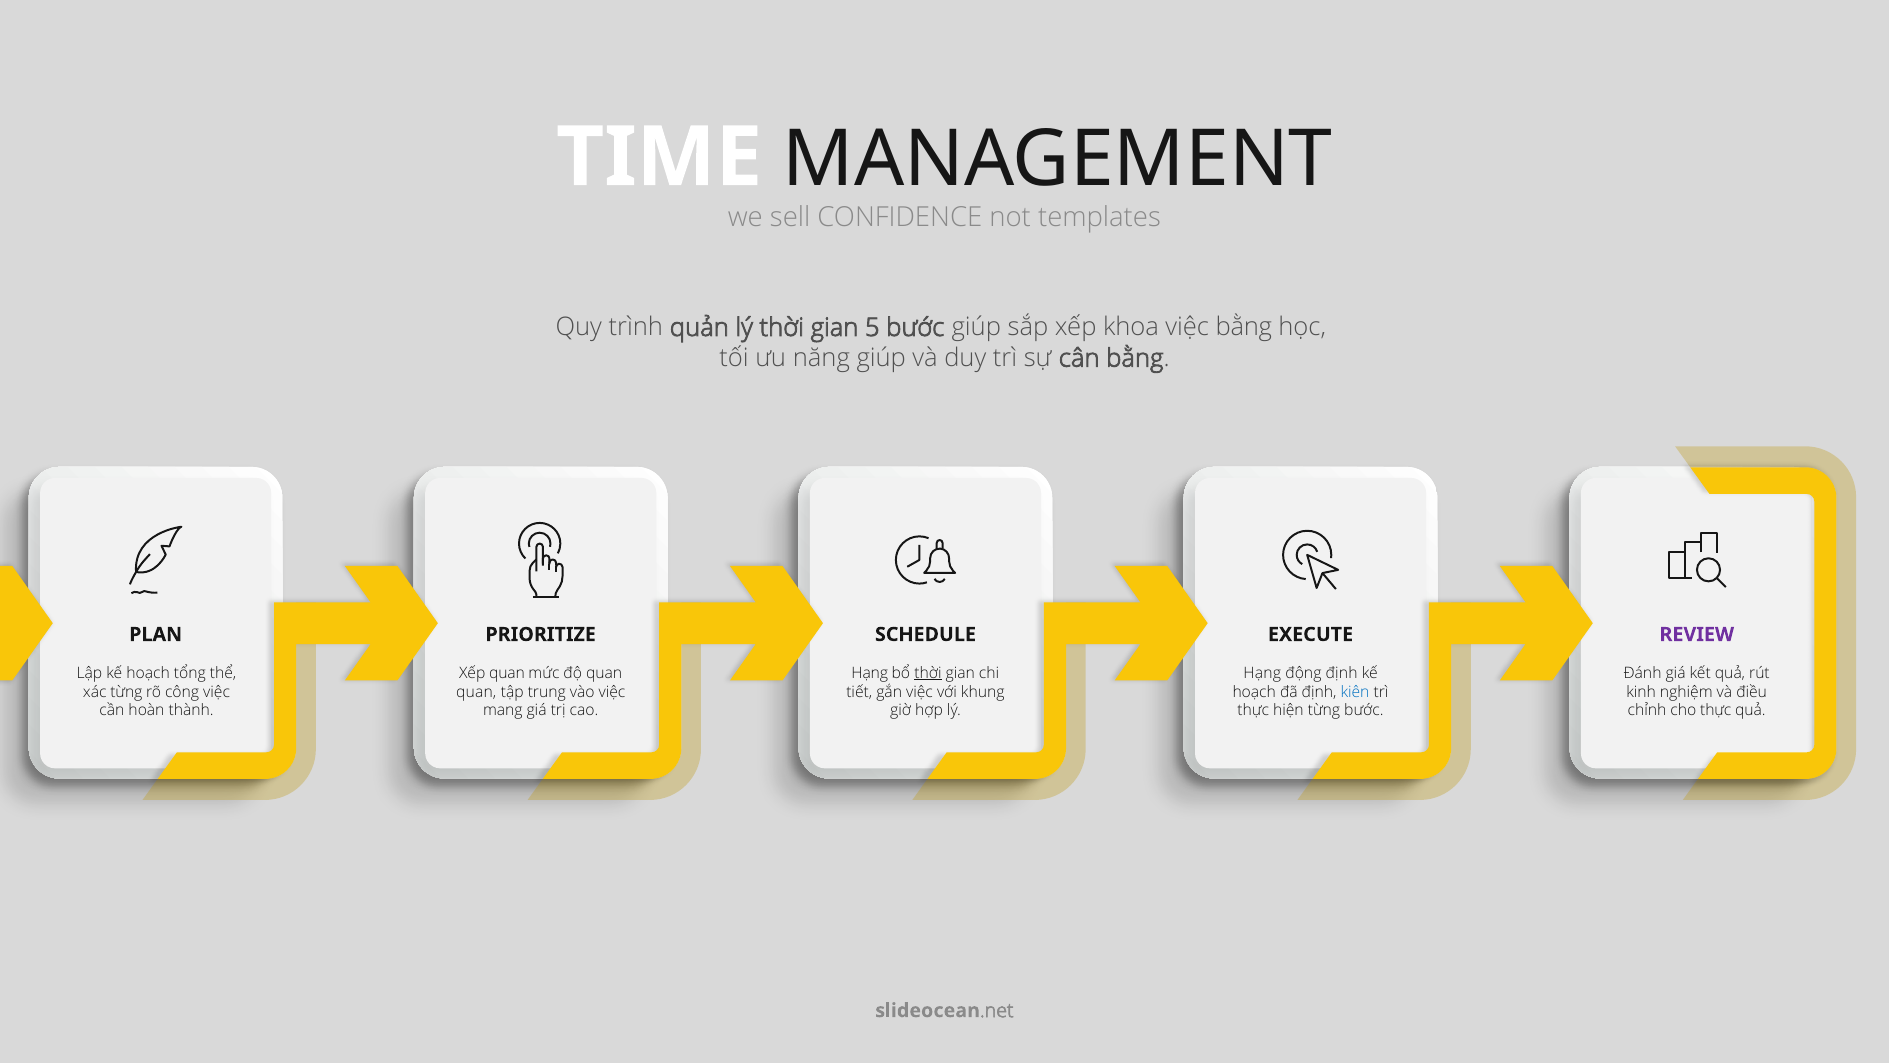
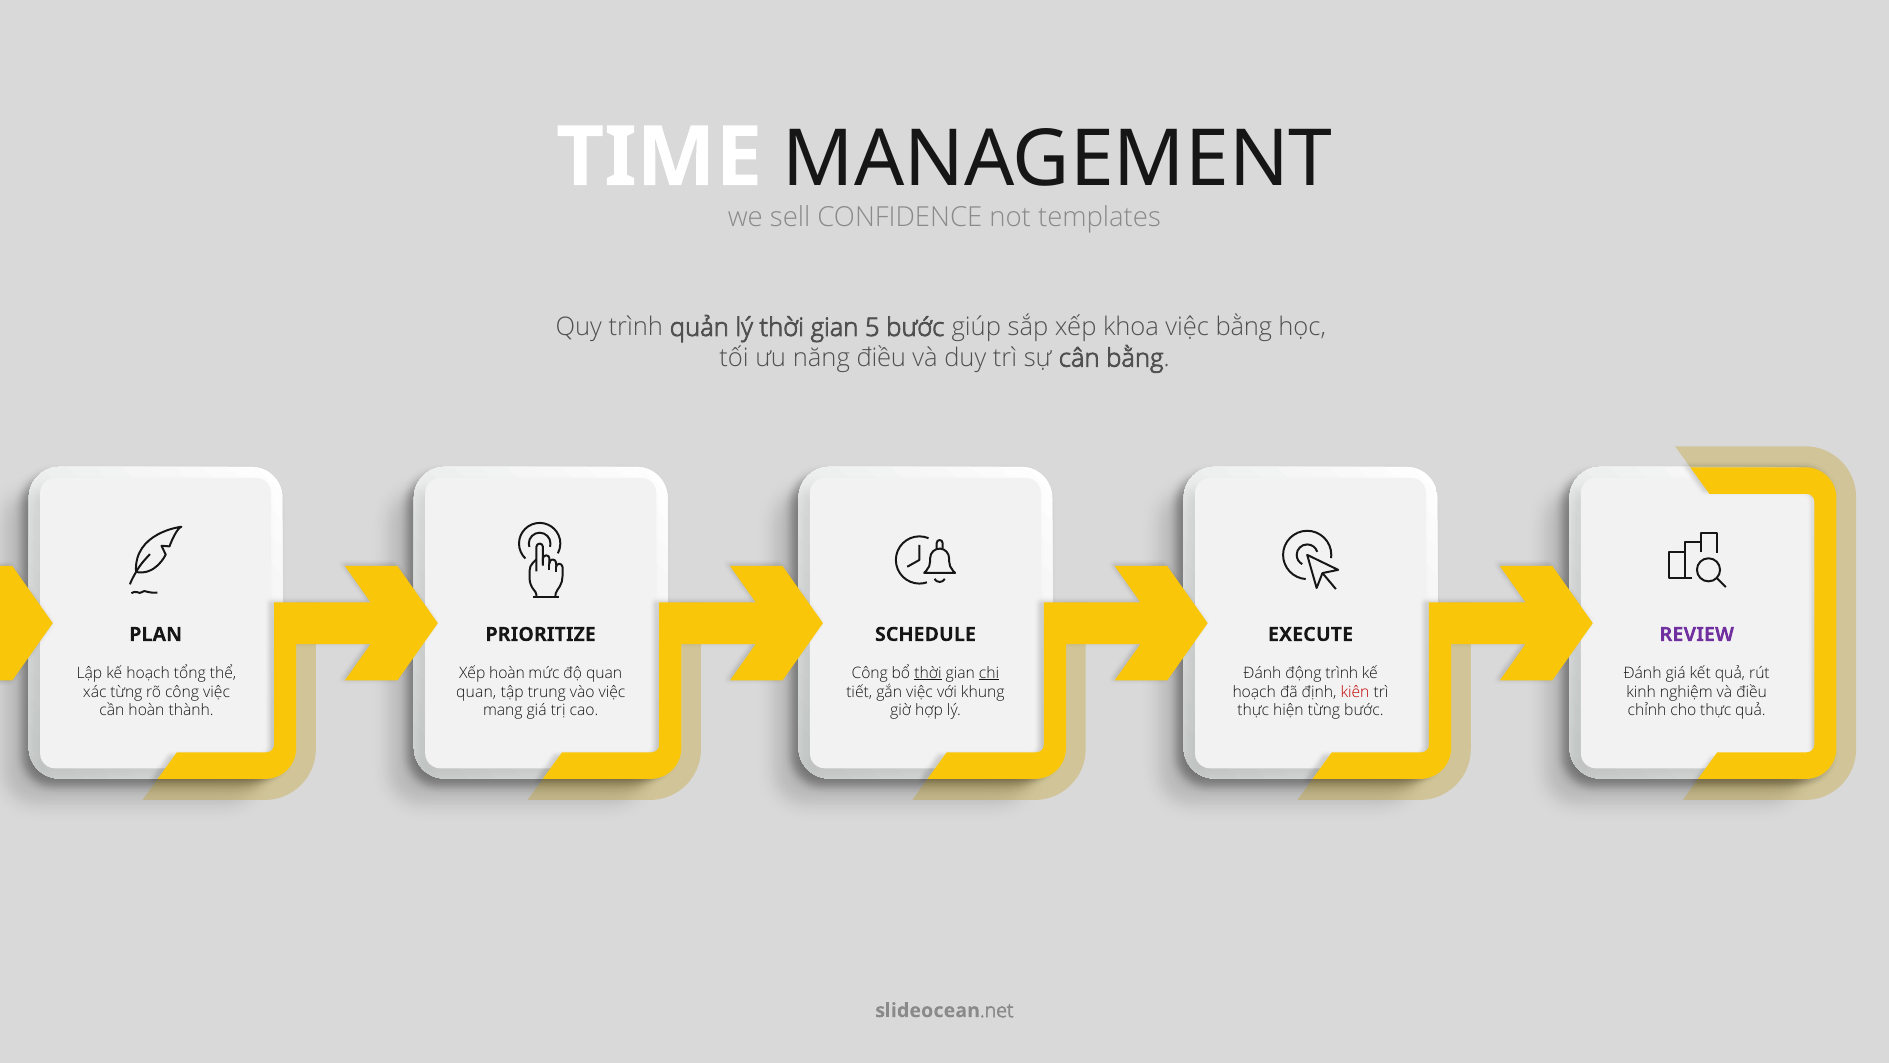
năng giúp: giúp -> điều
Xếp quan: quan -> hoàn
Hạng at (870, 673): Hạng -> Công
chi underline: none -> present
Hạng at (1262, 673): Hạng -> Đánh
động định: định -> trình
kiên colour: blue -> red
